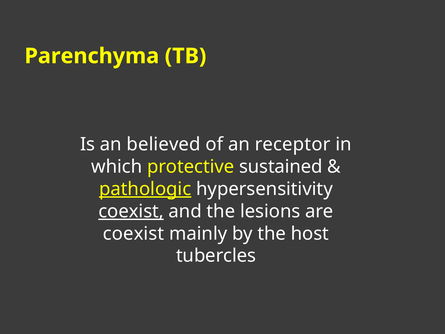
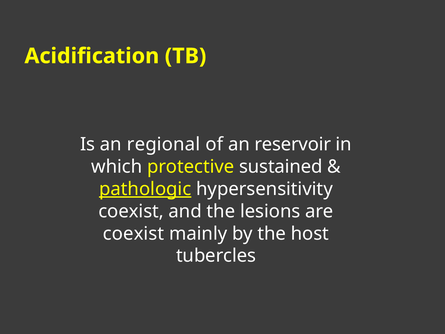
Parenchyma: Parenchyma -> Acidification
believed: believed -> regional
receptor: receptor -> reservoir
coexist at (131, 211) underline: present -> none
